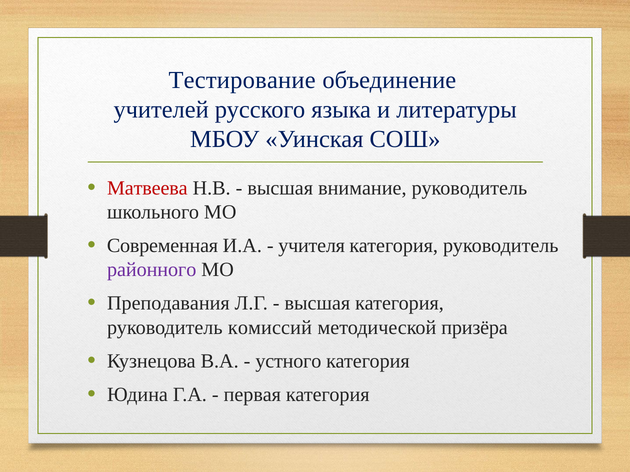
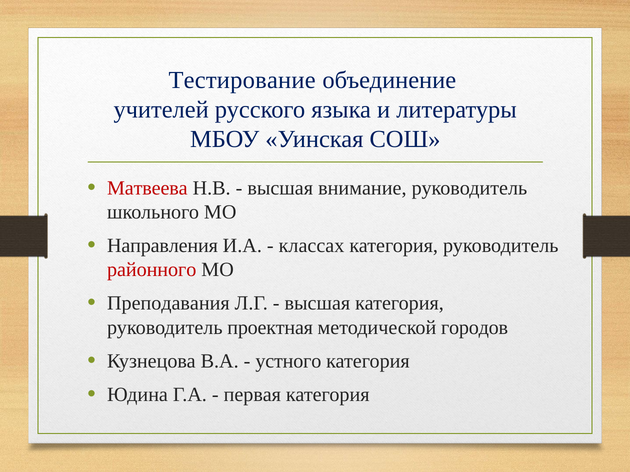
Cовременная: Cовременная -> Направления
учителя: учителя -> классах
районного colour: purple -> red
комиссий: комиссий -> проектная
призёра: призёра -> городов
